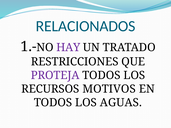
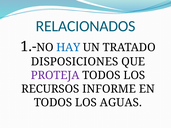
HAY colour: purple -> blue
RESTRICCIONES: RESTRICCIONES -> DISPOSICIONES
MOTIVOS: MOTIVOS -> INFORME
